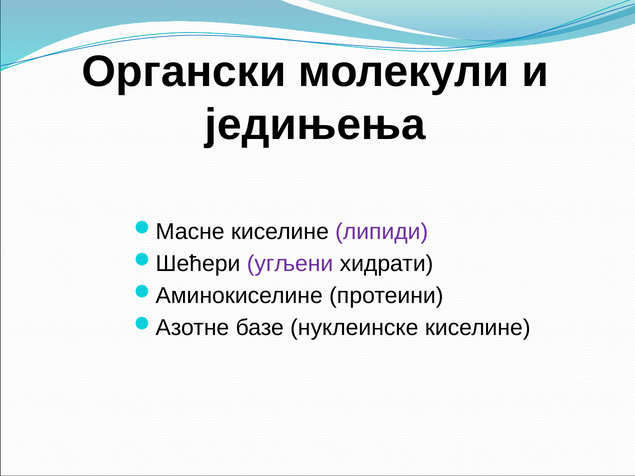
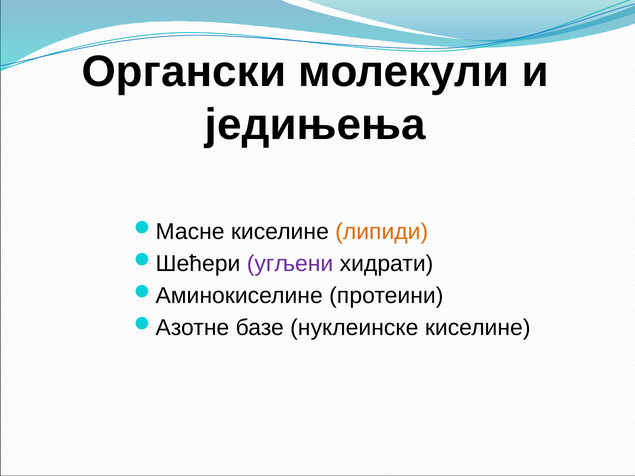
липиди colour: purple -> orange
